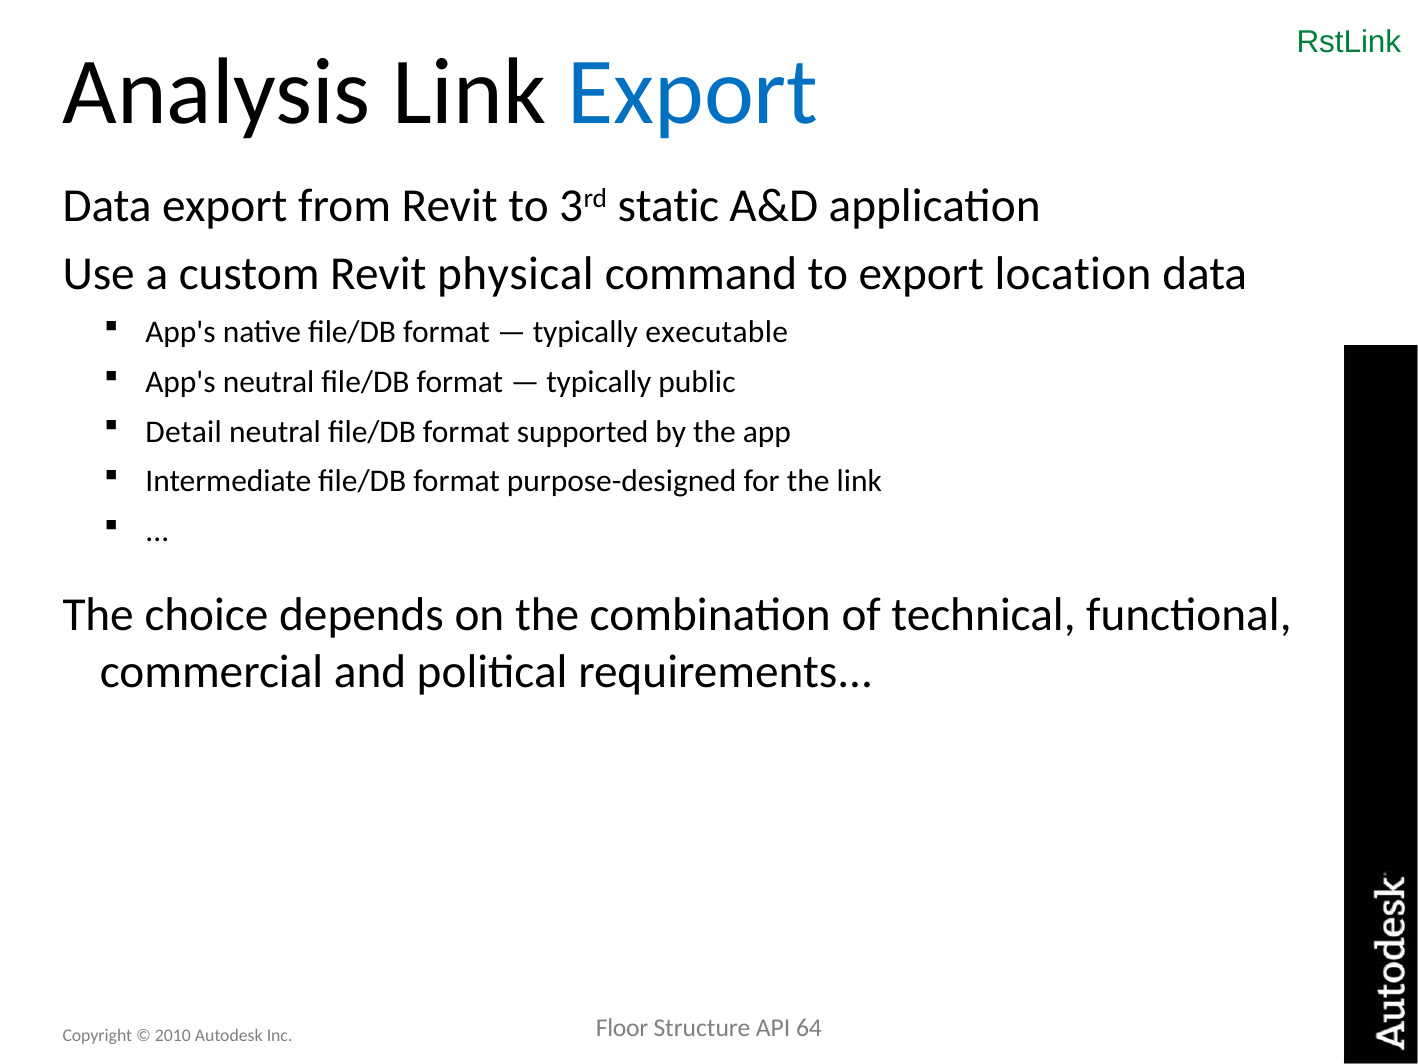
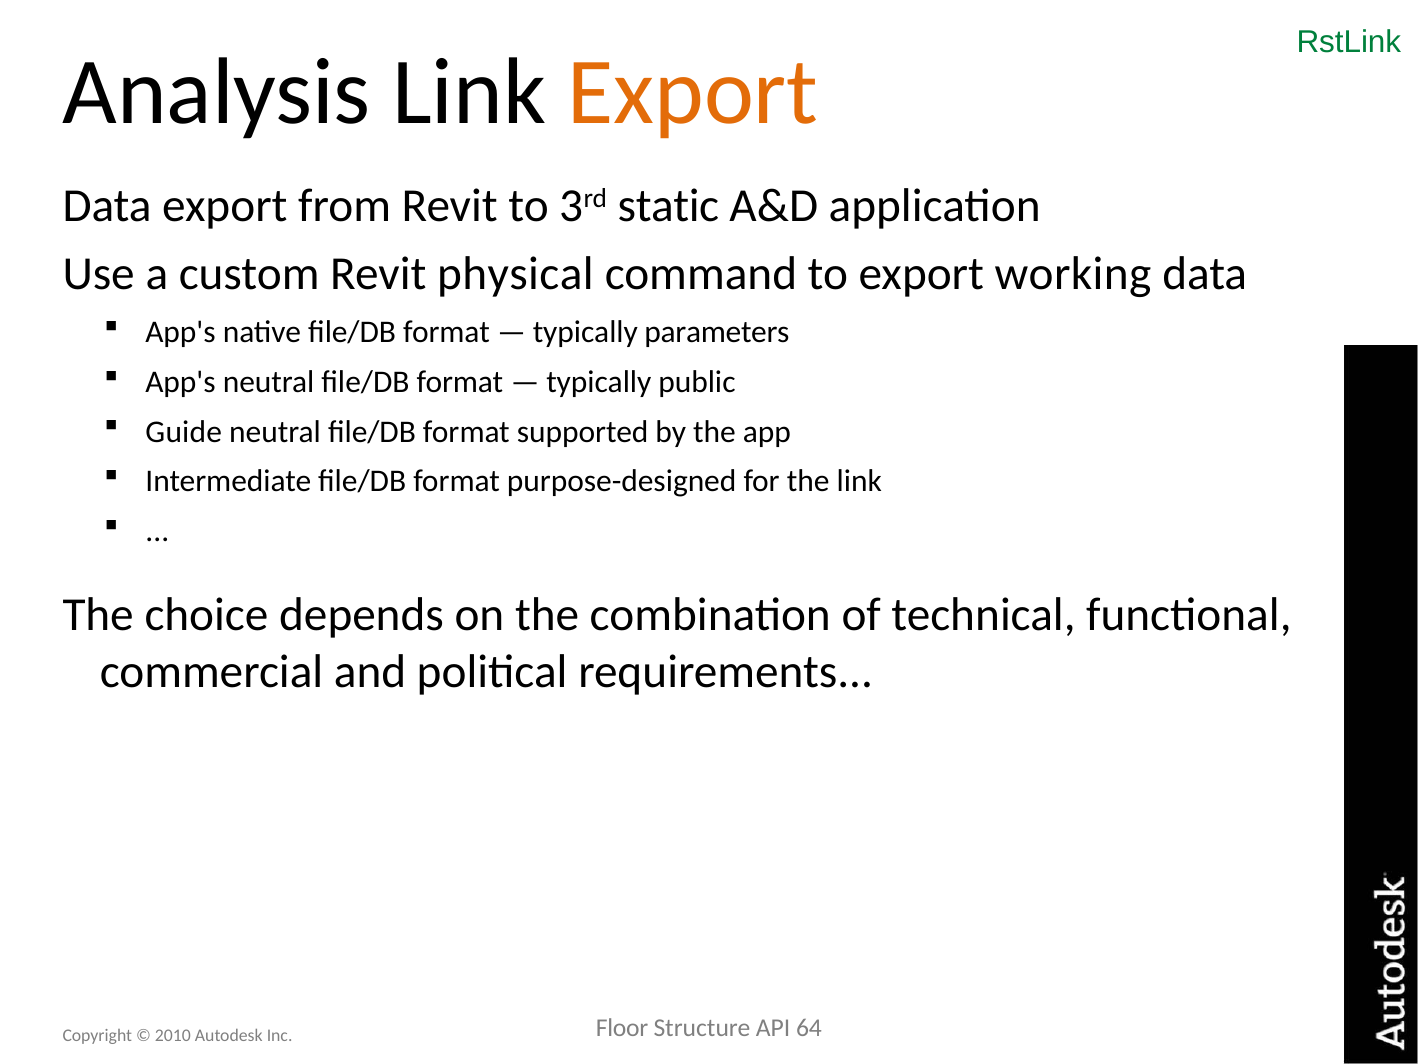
Export at (693, 93) colour: blue -> orange
location: location -> working
executable: executable -> parameters
Detail: Detail -> Guide
